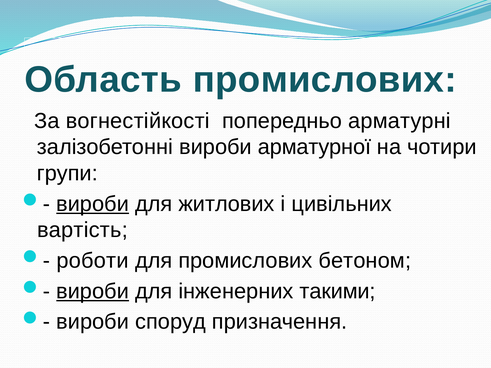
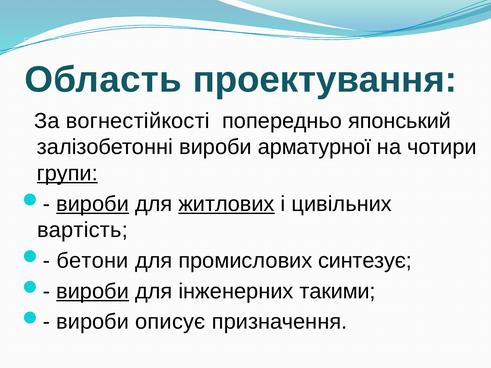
Область промислових: промислових -> проектування
арматурні: арматурні -> японський
групи underline: none -> present
житлових underline: none -> present
роботи: роботи -> бетони
бетоном: бетоном -> синтезує
споруд: споруд -> описує
